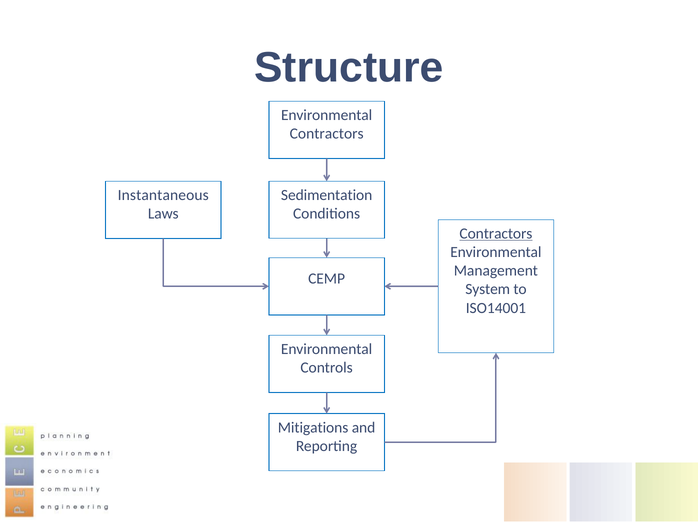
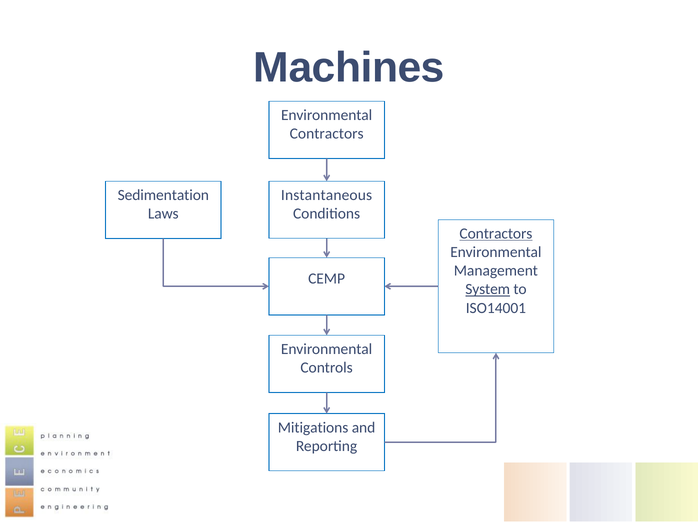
Structure: Structure -> Machines
Sedimentation: Sedimentation -> Instantaneous
Instantaneous: Instantaneous -> Sedimentation
System underline: none -> present
